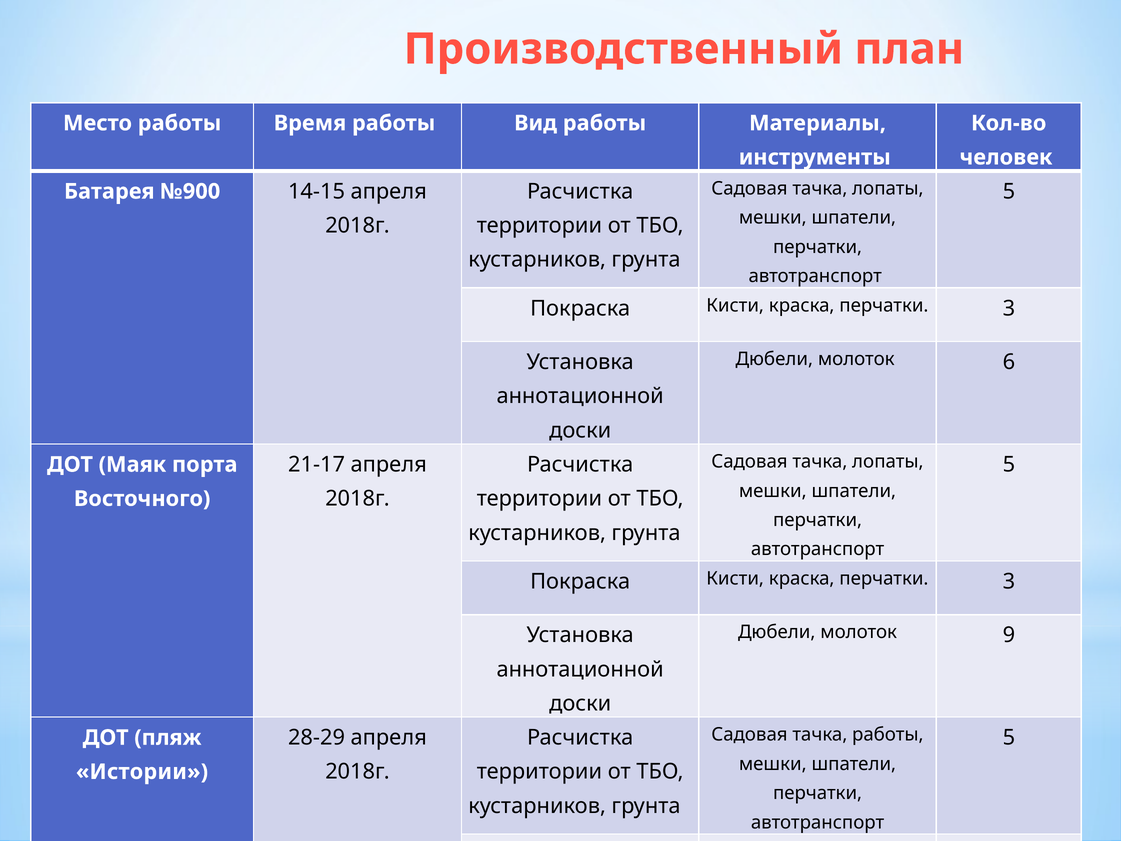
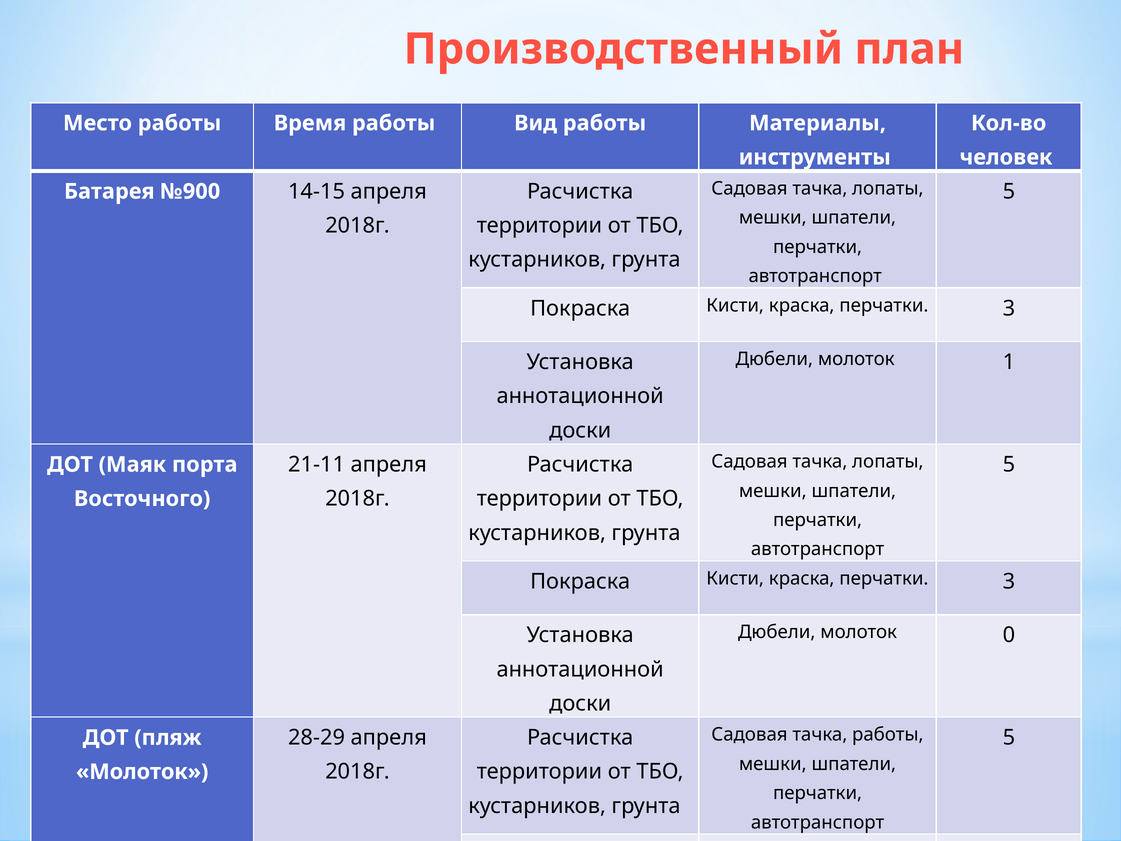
6: 6 -> 1
21-17: 21-17 -> 21-11
9: 9 -> 0
Истории at (142, 772): Истории -> Молоток
